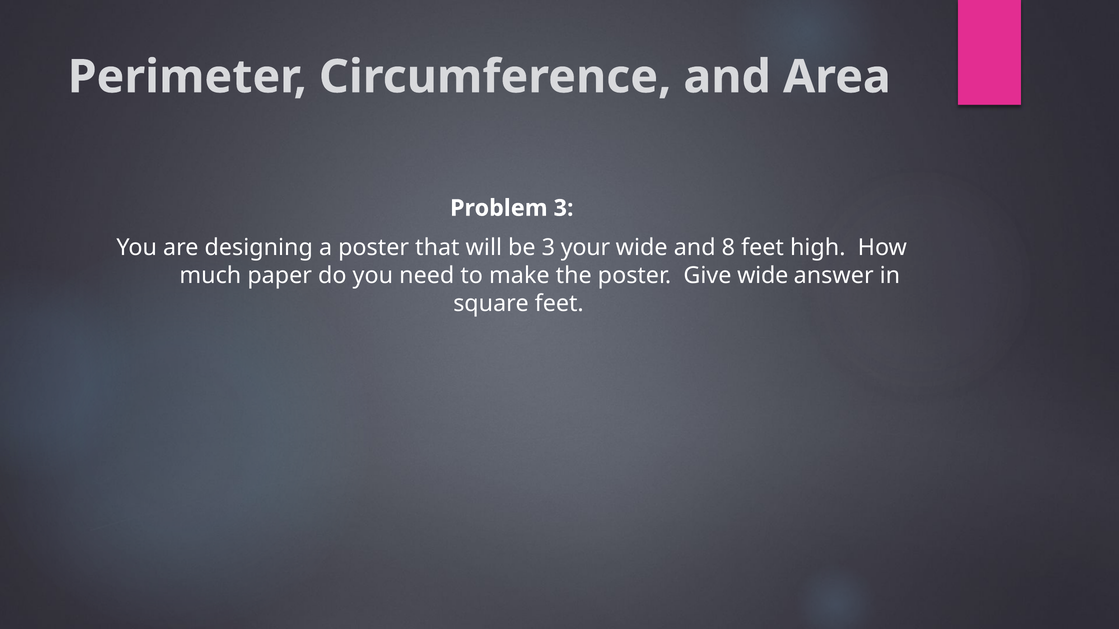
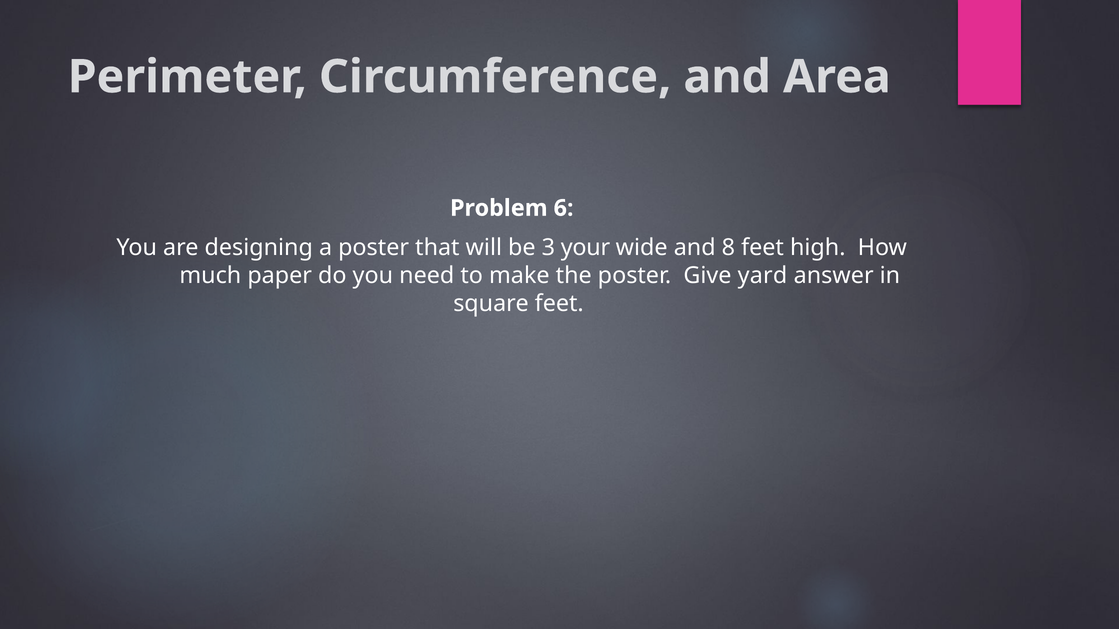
Problem 3: 3 -> 6
Give wide: wide -> yard
